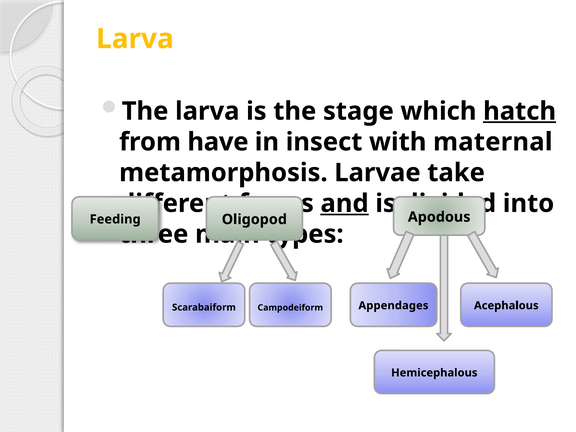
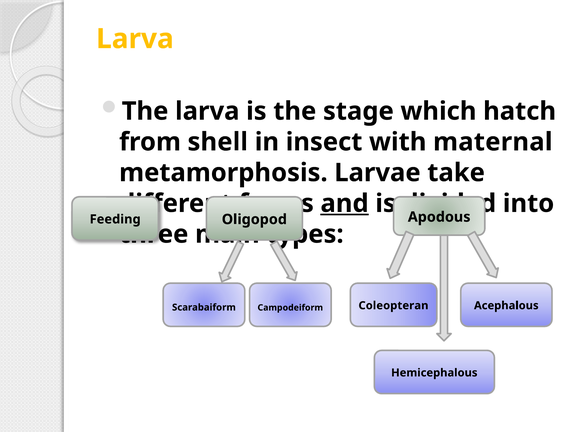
hatch underline: present -> none
have: have -> shell
Appendages: Appendages -> Coleopteran
